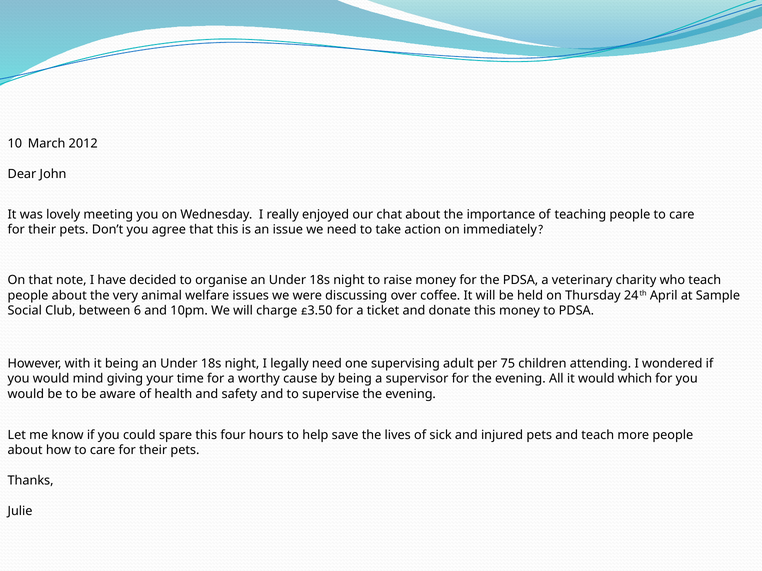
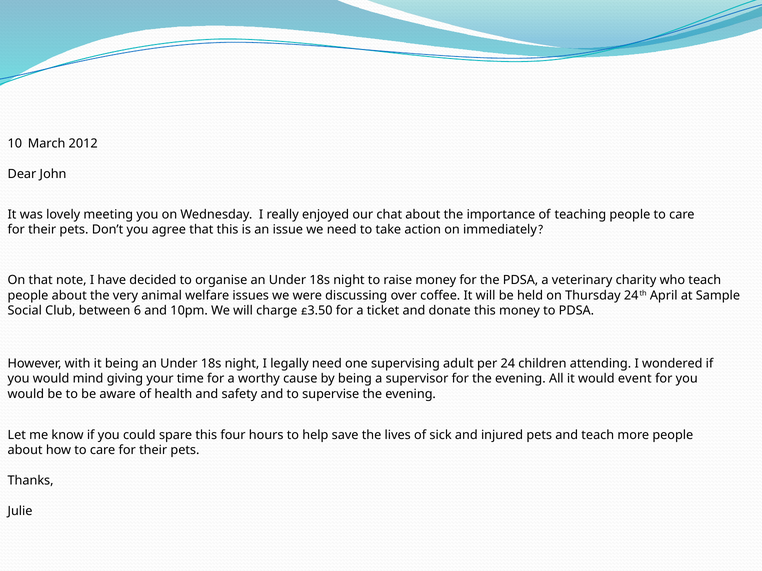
75: 75 -> 24
which: which -> event
